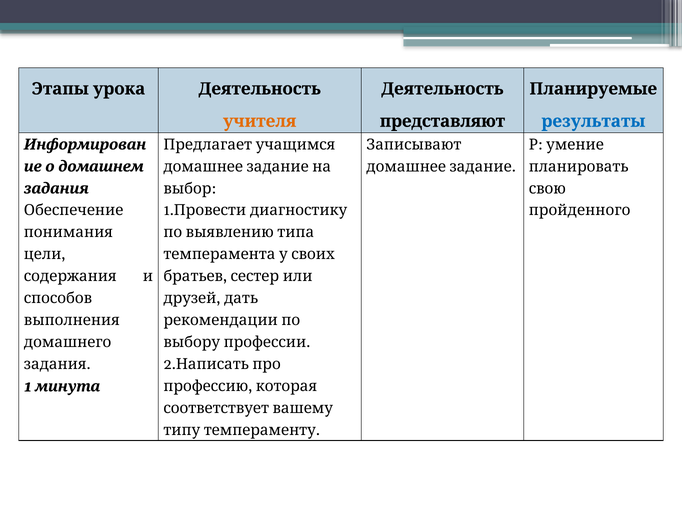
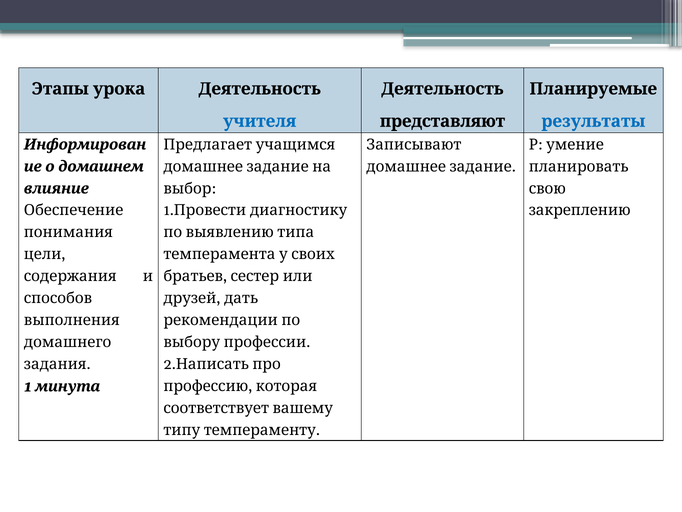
учителя colour: orange -> blue
задания at (56, 188): задания -> влияние
пройденного: пройденного -> закреплению
